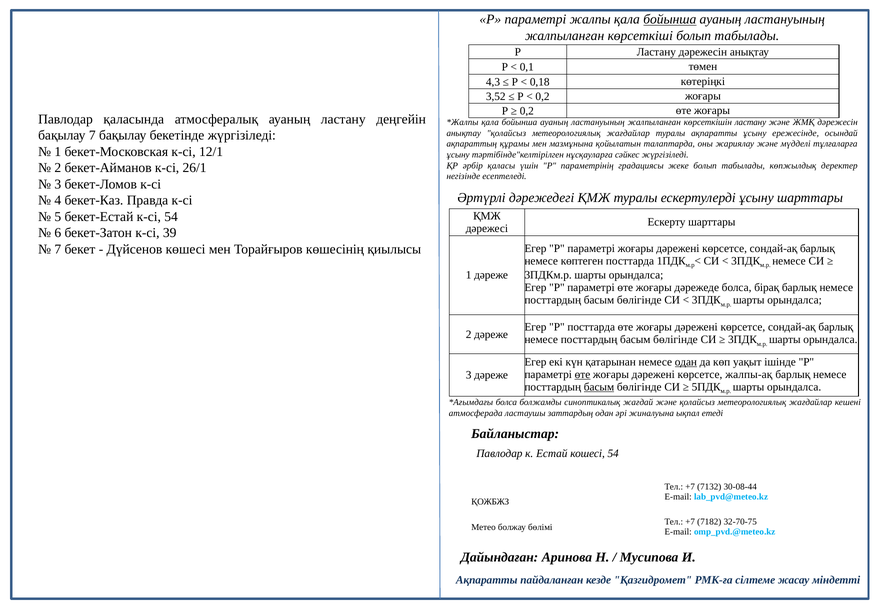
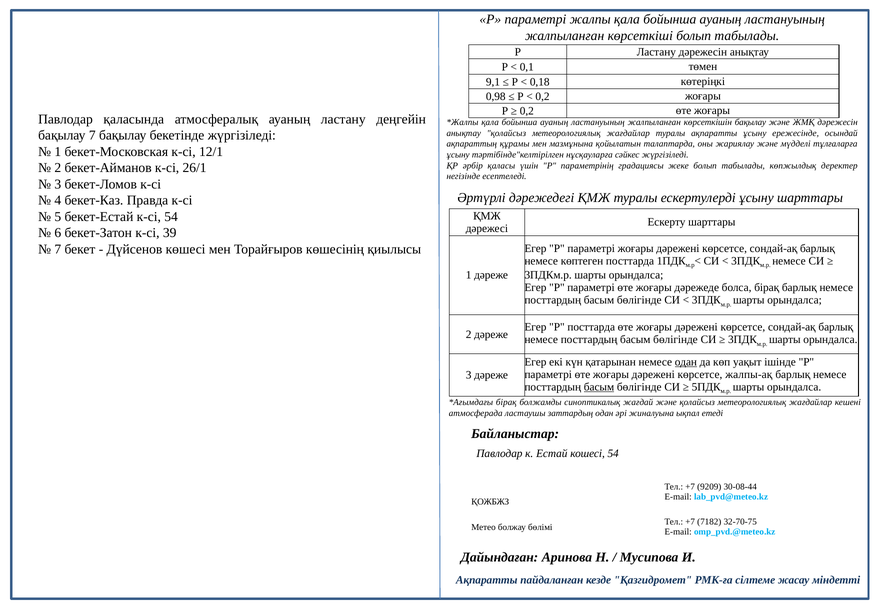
бойынша at (670, 19) underline: present -> none
4,3: 4,3 -> 9,1
3,52: 3,52 -> 0,98
көрсеткішін ластану: ластану -> бақылау
өте at (583, 375) underline: present -> none
болса at (506, 403): болса -> бірақ
7132: 7132 -> 9209
